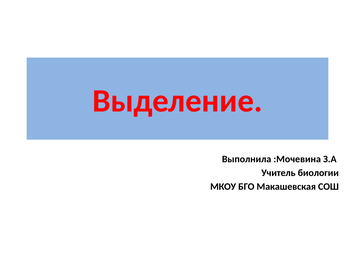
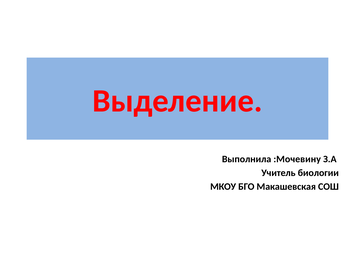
:Мочевина: :Мочевина -> :Мочевину
